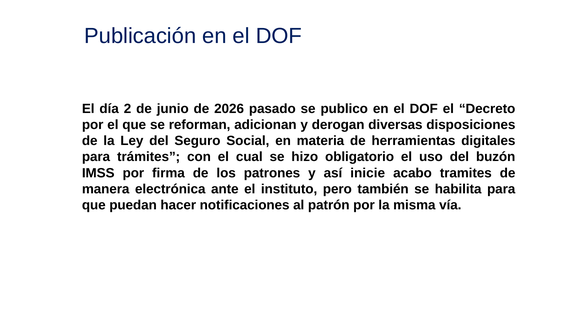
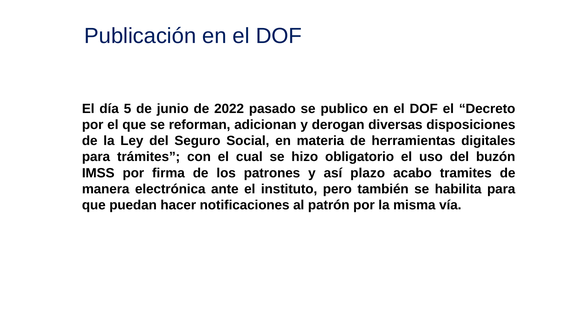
2: 2 -> 5
2026: 2026 -> 2022
inicie: inicie -> plazo
